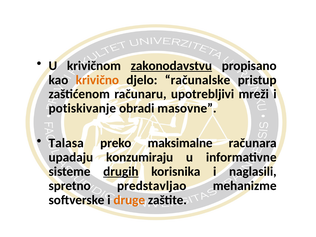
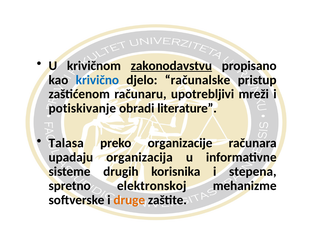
krivično colour: orange -> blue
masovne: masovne -> literature
maksimalne: maksimalne -> organizacije
konzumiraju: konzumiraju -> organizacija
drugih underline: present -> none
naglasili: naglasili -> stepena
predstavljao: predstavljao -> elektronskoj
